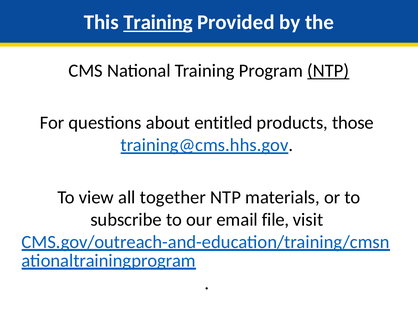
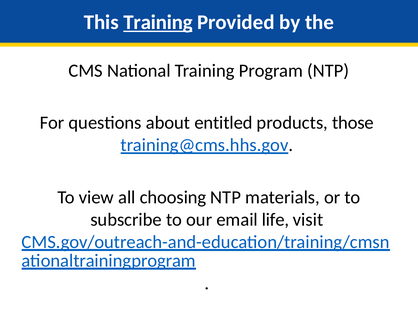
NTP at (328, 71) underline: present -> none
together: together -> choosing
file: file -> life
